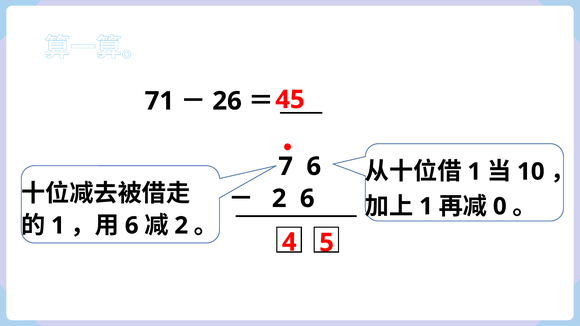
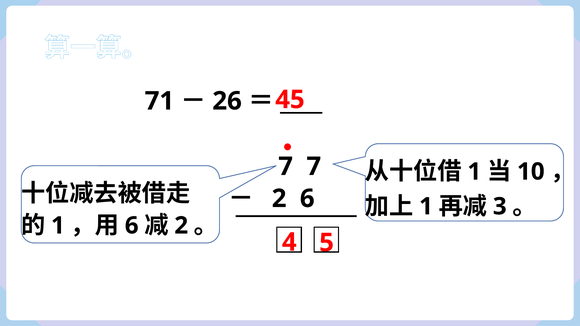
7 6: 6 -> 7
0: 0 -> 3
